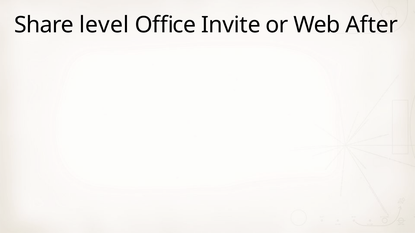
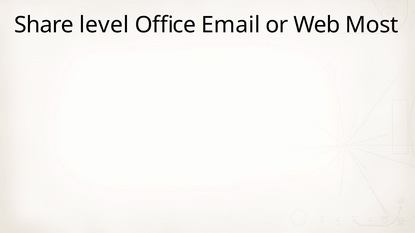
Invite: Invite -> Email
After: After -> Most
